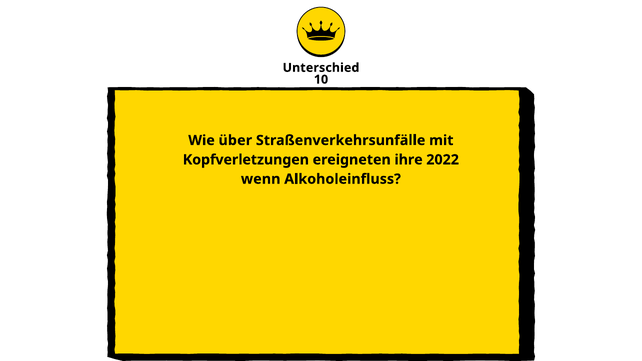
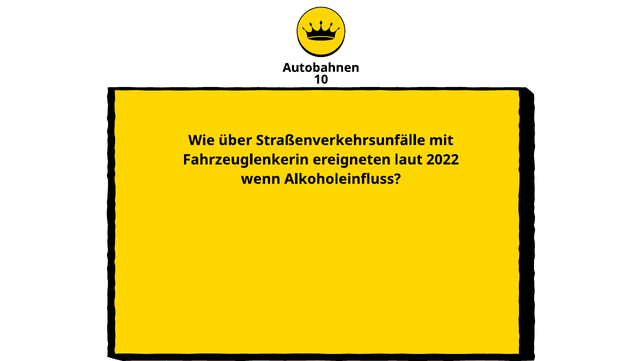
Unterschied: Unterschied -> Autobahnen
Kopfverletzungen: Kopfverletzungen -> Fahrzeuglenkerin
ihre: ihre -> laut
